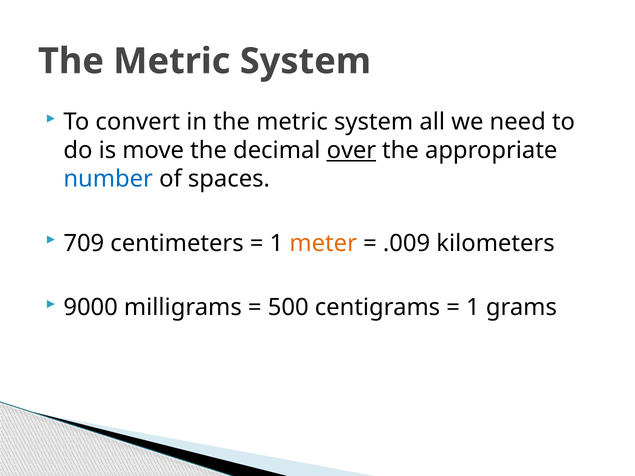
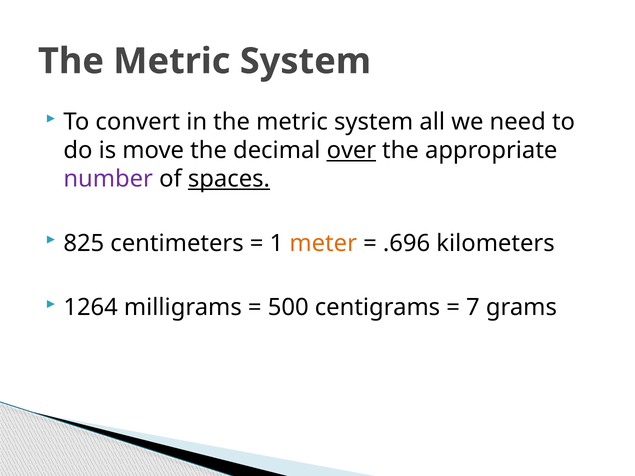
number colour: blue -> purple
spaces underline: none -> present
709: 709 -> 825
.009: .009 -> .696
9000: 9000 -> 1264
1 at (473, 308): 1 -> 7
